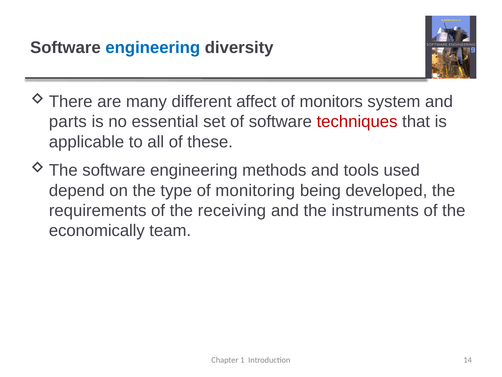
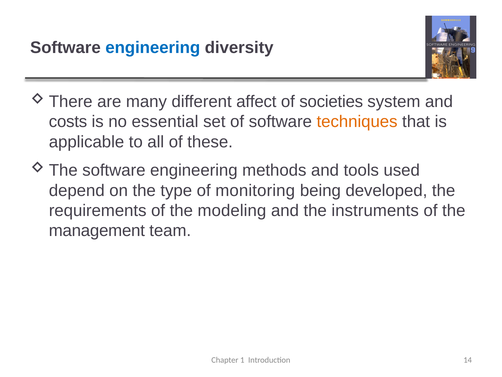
monitors: monitors -> societies
parts: parts -> costs
techniques colour: red -> orange
receiving: receiving -> modeling
economically: economically -> management
